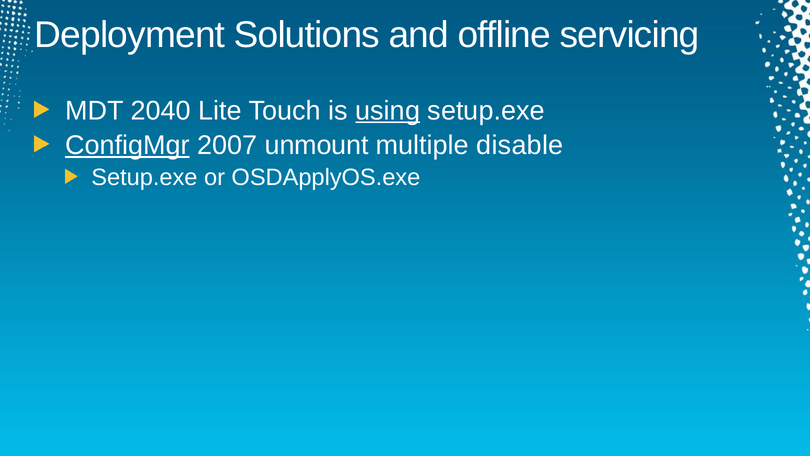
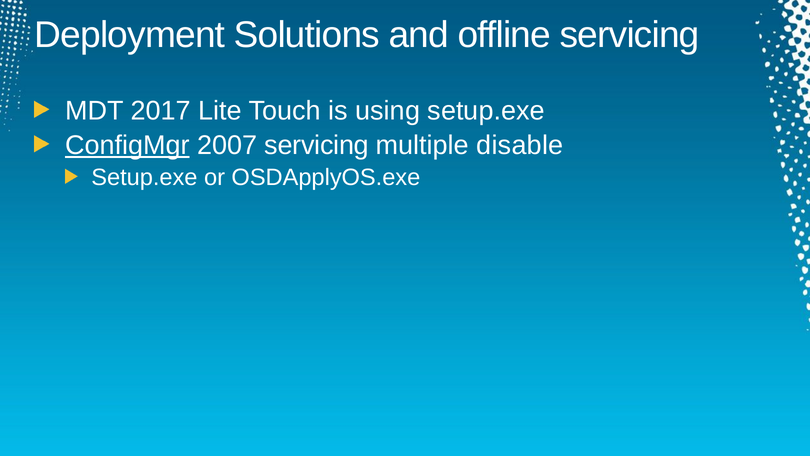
2040: 2040 -> 2017
using underline: present -> none
2007 unmount: unmount -> servicing
